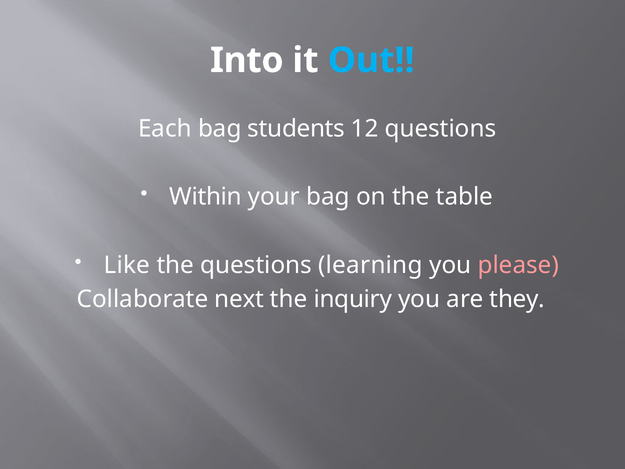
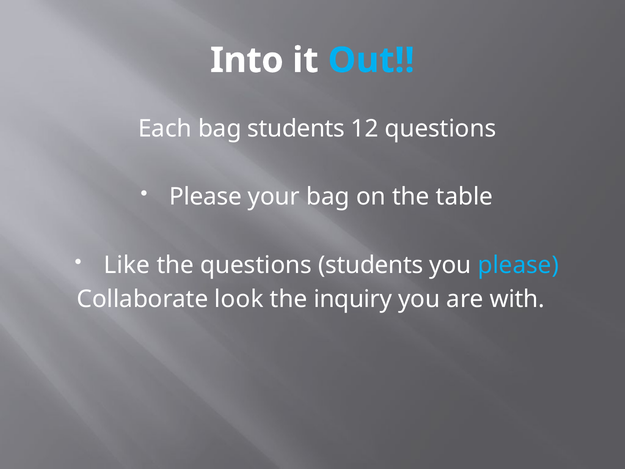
Within at (206, 197): Within -> Please
questions learning: learning -> students
please at (518, 265) colour: pink -> light blue
next: next -> look
they: they -> with
